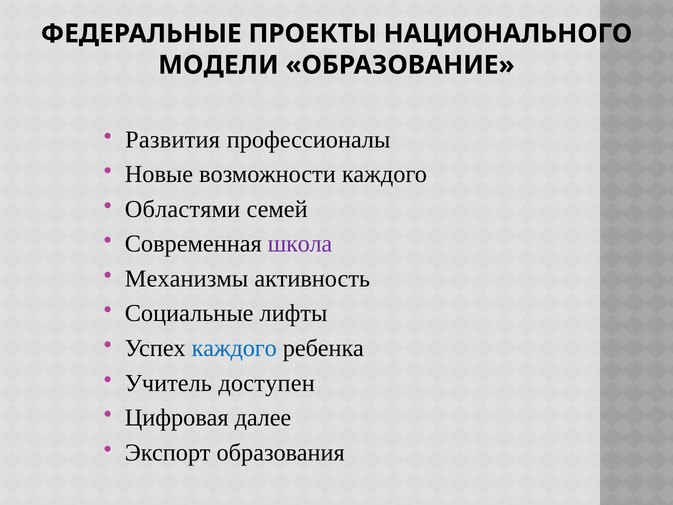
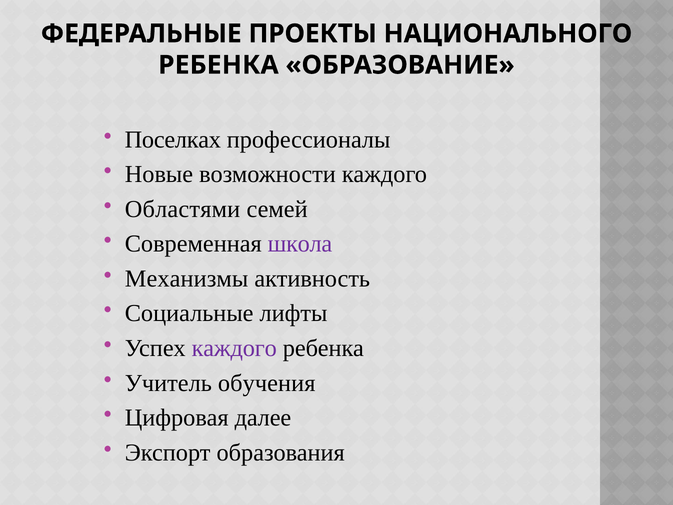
МОДЕЛИ at (219, 65): МОДЕЛИ -> РЕБЕНКА
Развития: Развития -> Поселках
каждого at (234, 348) colour: blue -> purple
доступен: доступен -> обучения
